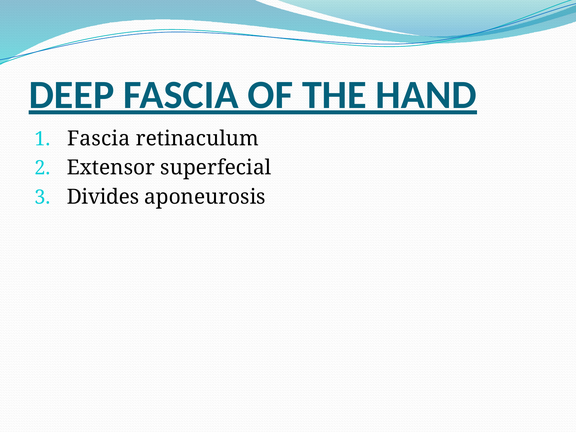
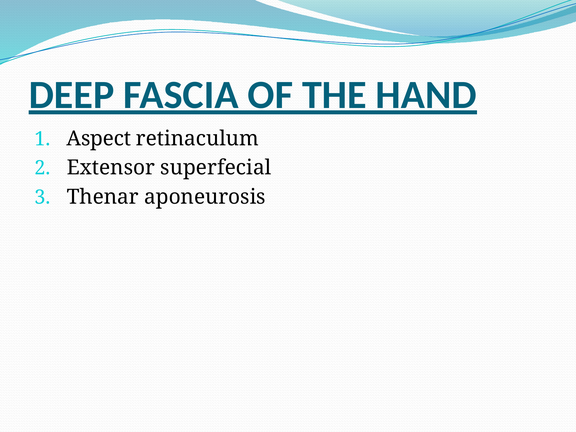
Fascia at (99, 139): Fascia -> Aspect
Divides: Divides -> Thenar
